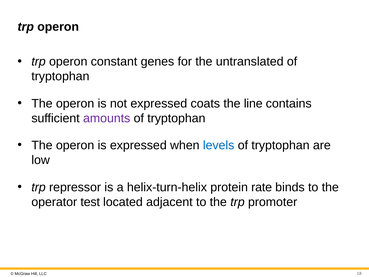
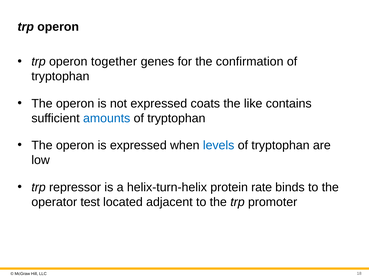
constant: constant -> together
untranslated: untranslated -> confirmation
line: line -> like
amounts colour: purple -> blue
